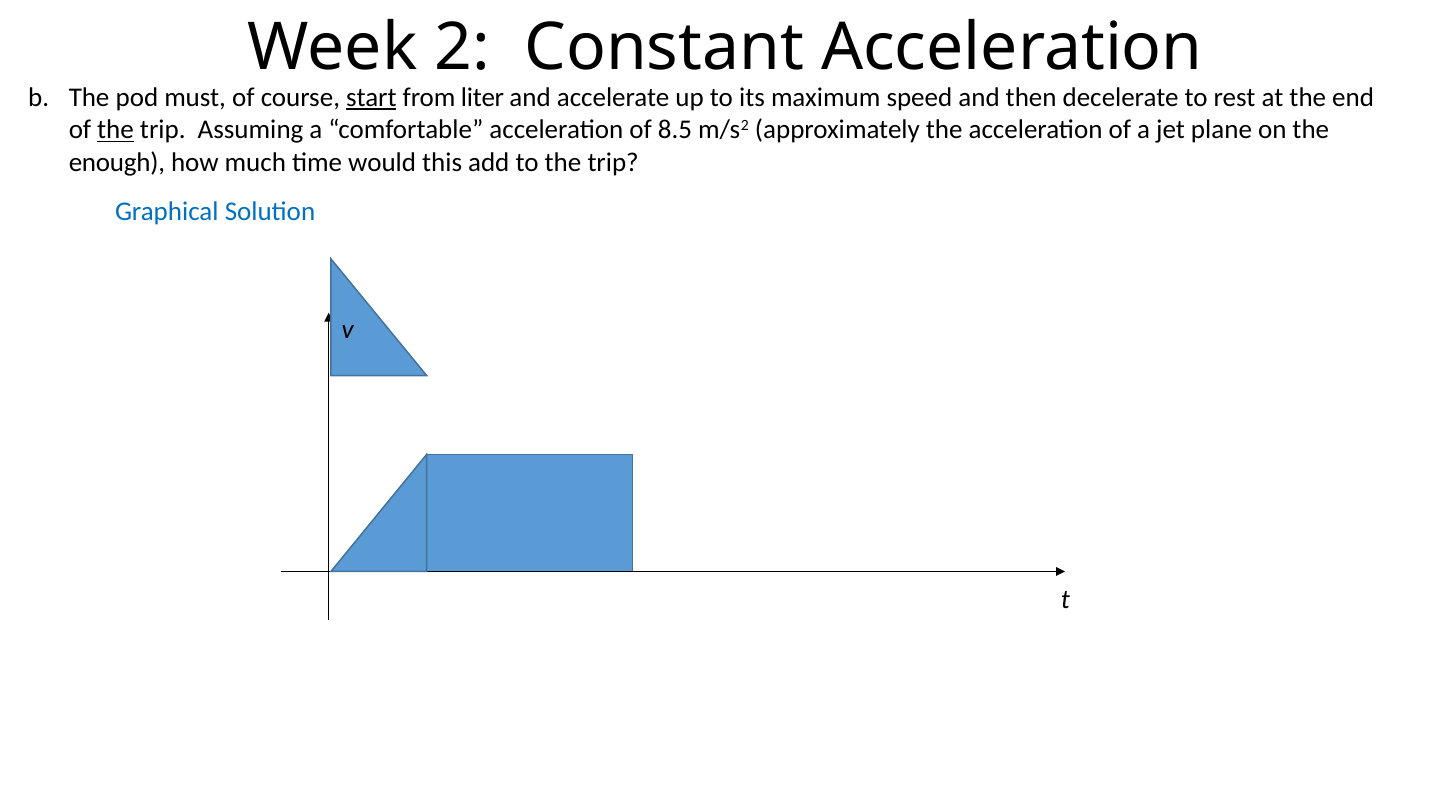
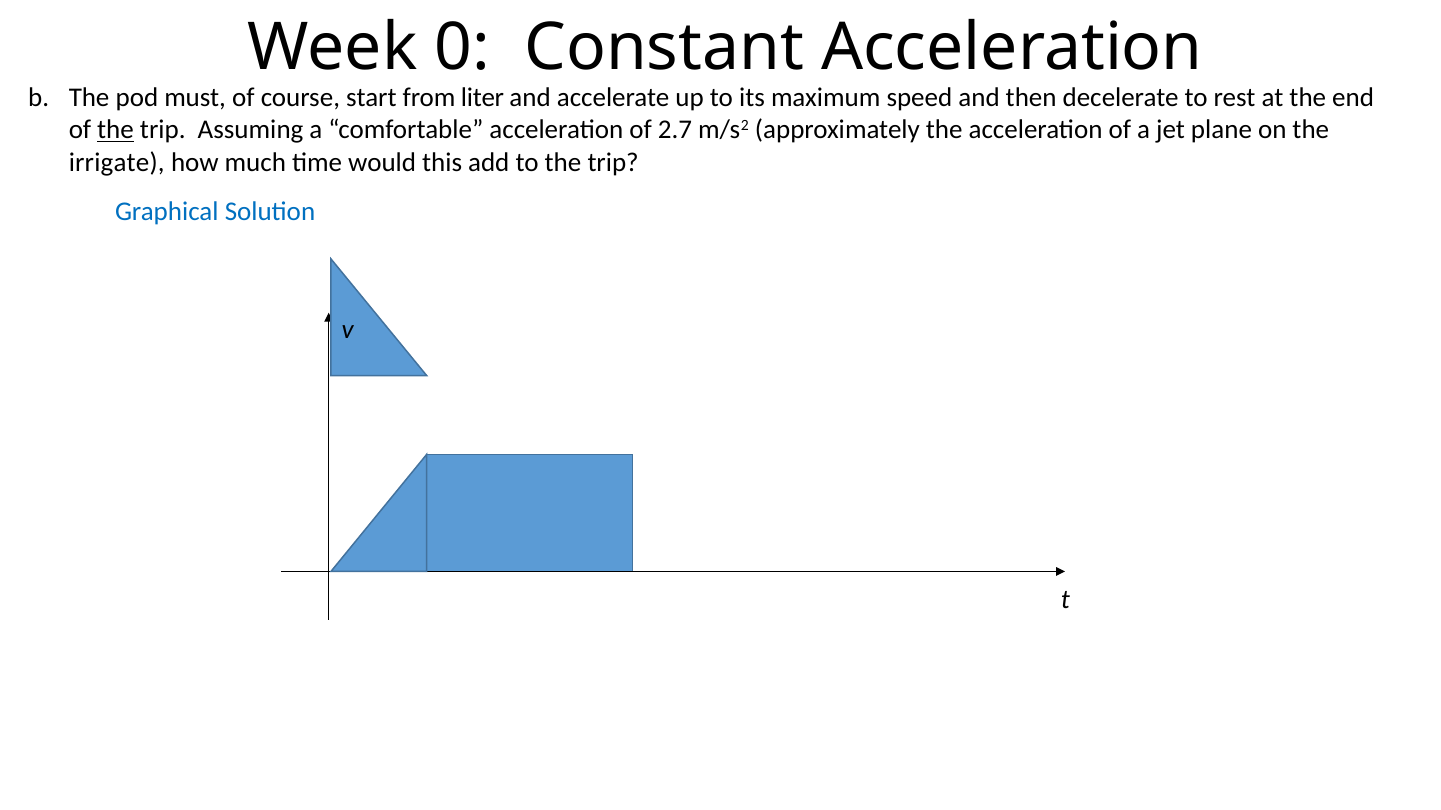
2: 2 -> 0
start underline: present -> none
8.5: 8.5 -> 2.7
enough: enough -> irrigate
